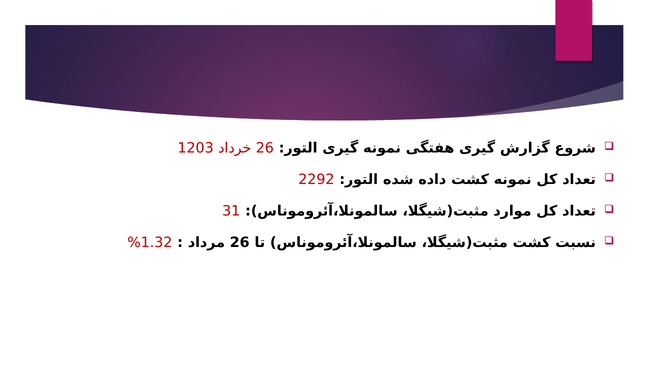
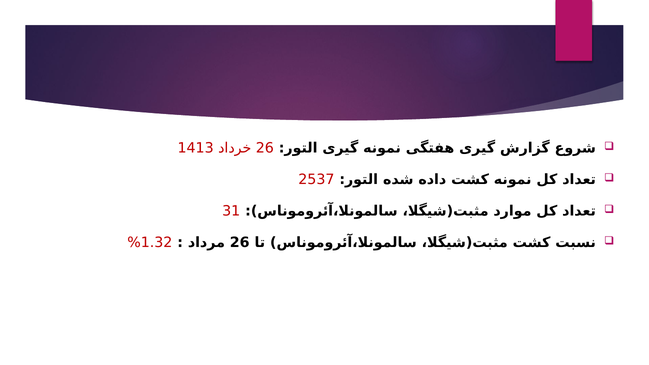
1203: 1203 -> 1413
2292: 2292 -> 2537
